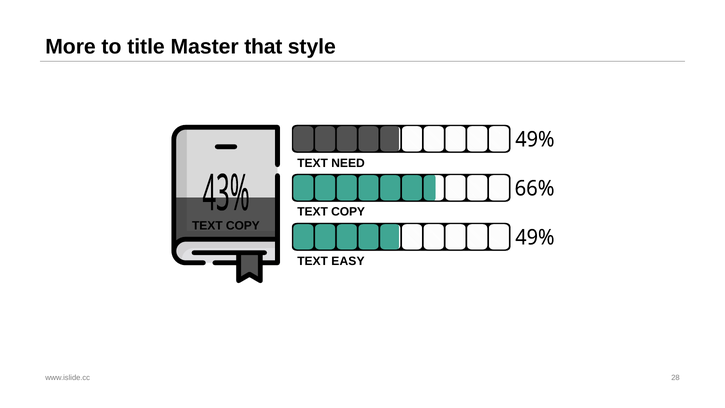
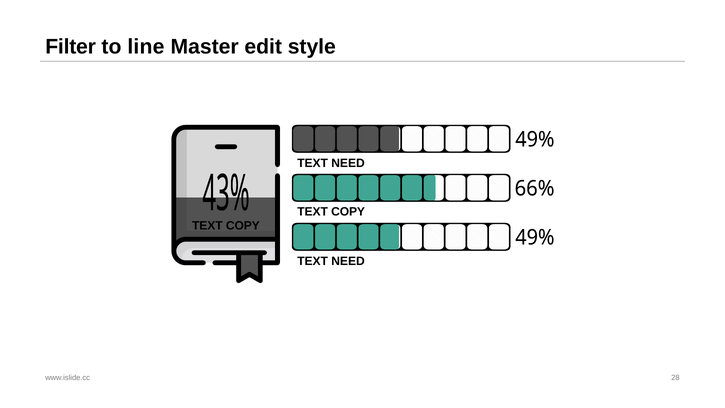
More: More -> Filter
title: title -> line
that: that -> edit
EASY at (348, 261): EASY -> NEED
